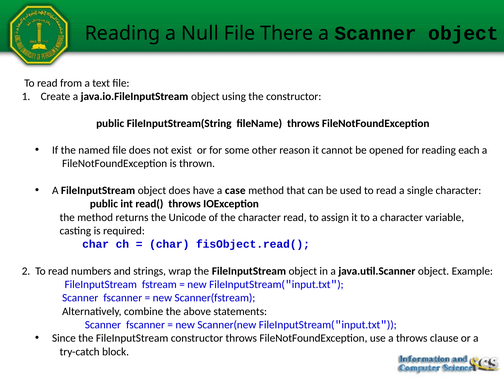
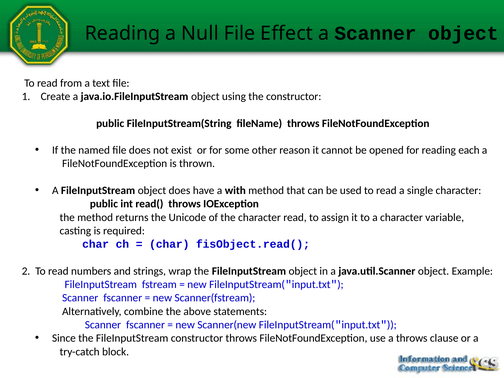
There: There -> Effect
case: case -> with
